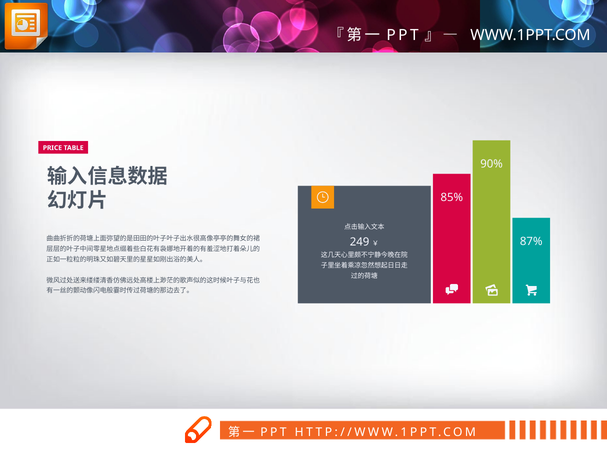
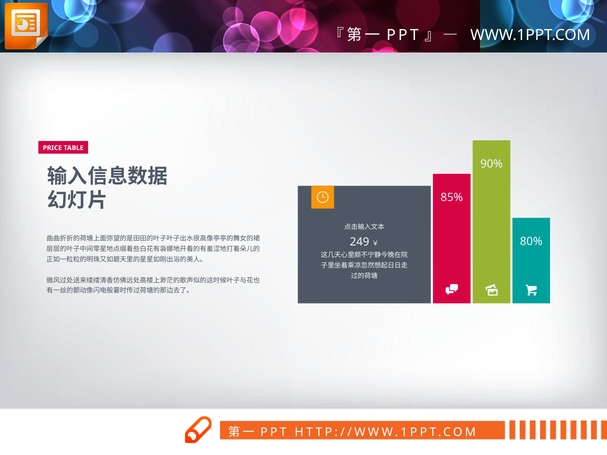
87%: 87% -> 80%
